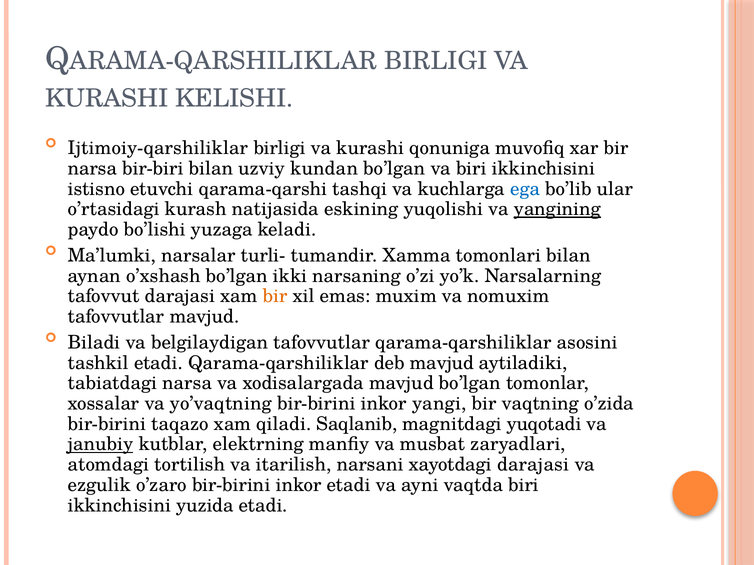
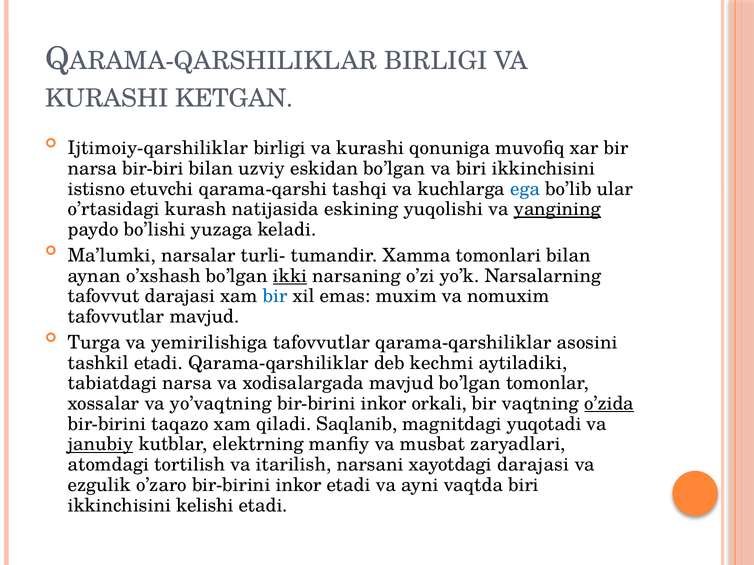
KELISHI: KELISHI -> KETGAN
kundan: kundan -> eskidan
ikki underline: none -> present
bir at (275, 296) colour: orange -> blue
Biladi: Biladi -> Turga
belgilaydigan: belgilaydigan -> yemirilishiga
deb mavjud: mavjud -> kechmi
yangi: yangi -> orkali
o’zida underline: none -> present
yuzida: yuzida -> kelishi
